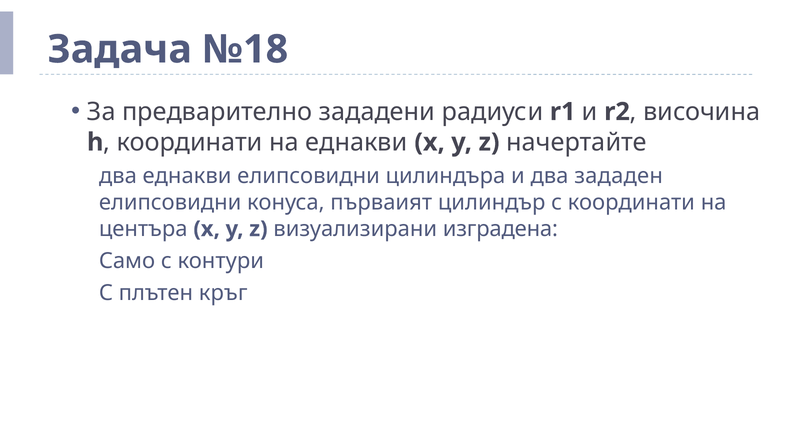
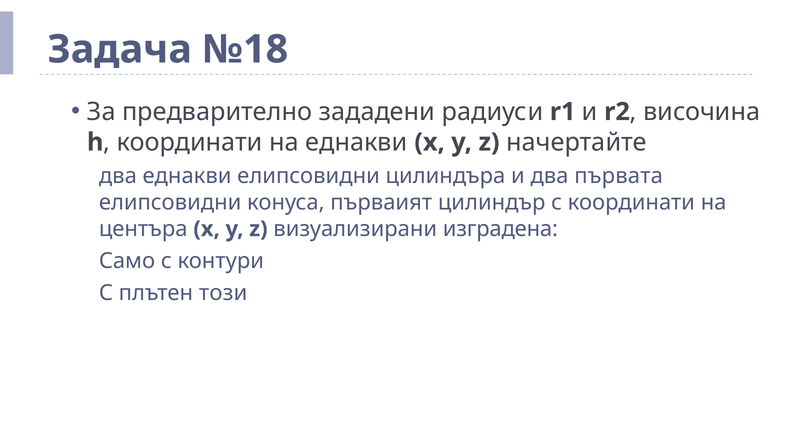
зададен: зададен -> първата
кръг: кръг -> този
